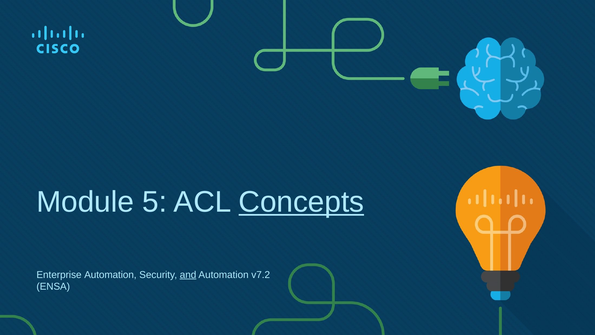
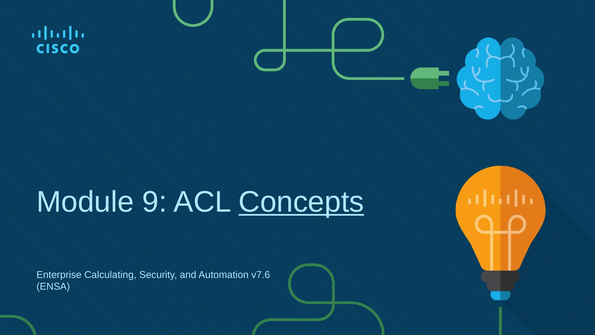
5: 5 -> 9
Enterprise Automation: Automation -> Calculating
and underline: present -> none
v7.2: v7.2 -> v7.6
